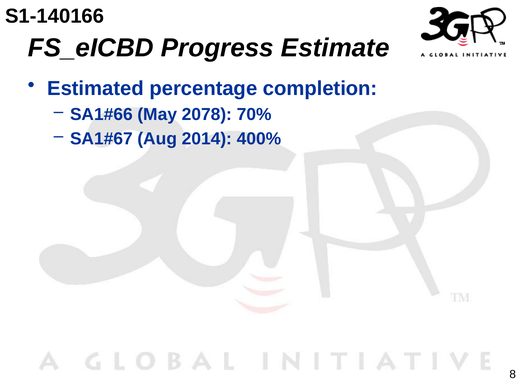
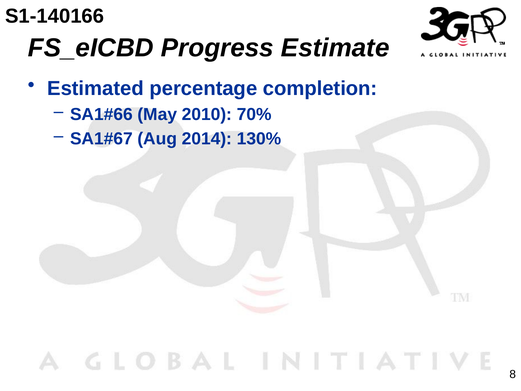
2078: 2078 -> 2010
400%: 400% -> 130%
